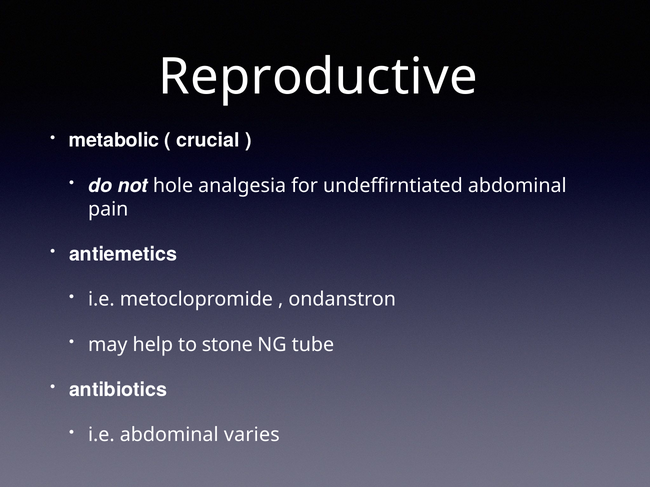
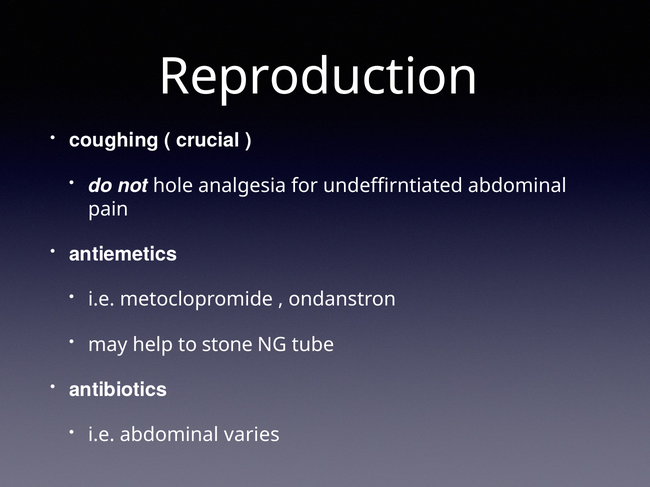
Reproductive: Reproductive -> Reproduction
metabolic: metabolic -> coughing
